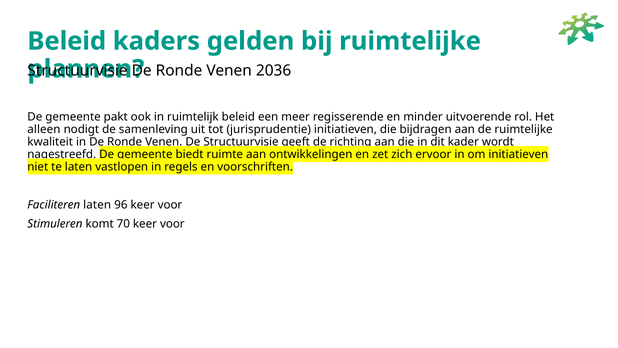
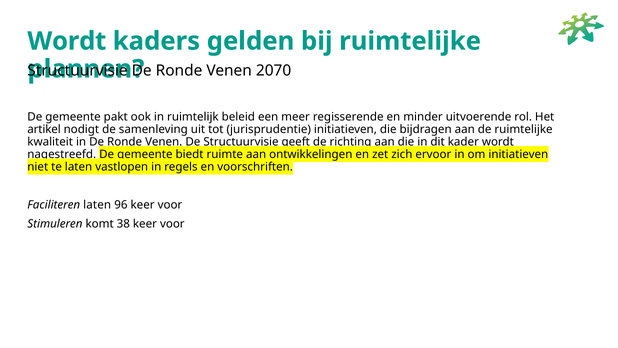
Beleid at (67, 41): Beleid -> Wordt
2036: 2036 -> 2070
alleen: alleen -> artikel
70: 70 -> 38
